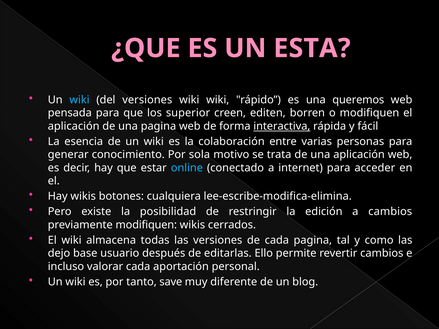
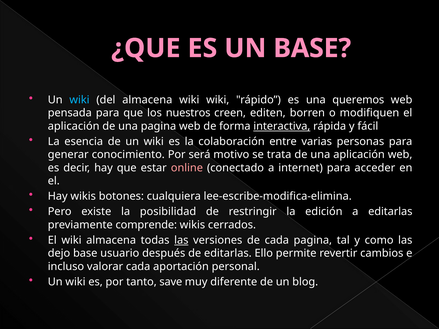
UN ESTA: ESTA -> BASE
del versiones: versiones -> almacena
superior: superior -> nuestros
sola: sola -> será
online colour: light blue -> pink
a cambios: cambios -> editarlas
previamente modifiquen: modifiquen -> comprende
las at (181, 240) underline: none -> present
